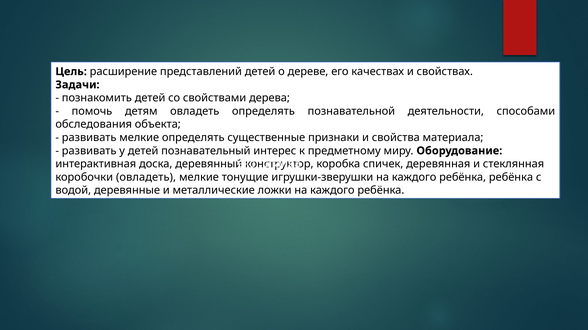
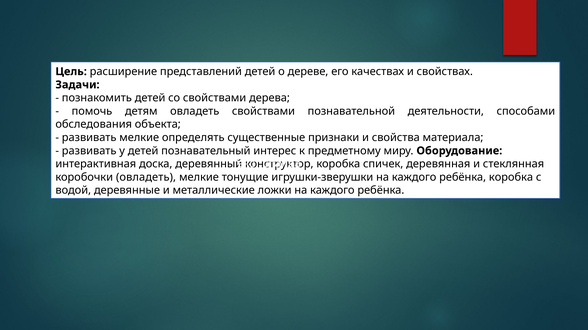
овладеть определять: определять -> свойствами
ребёнка ребёнка: ребёнка -> коробка
